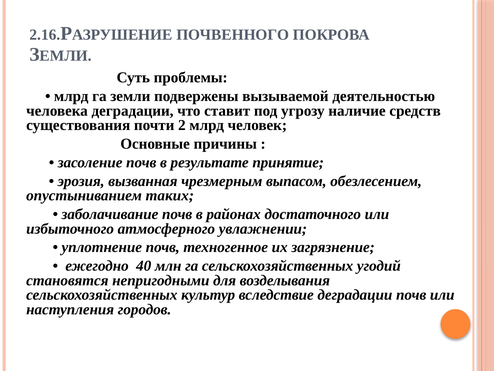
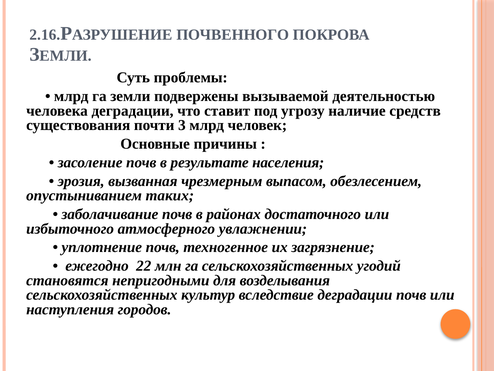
2: 2 -> 3
принятие: принятие -> населения
40: 40 -> 22
